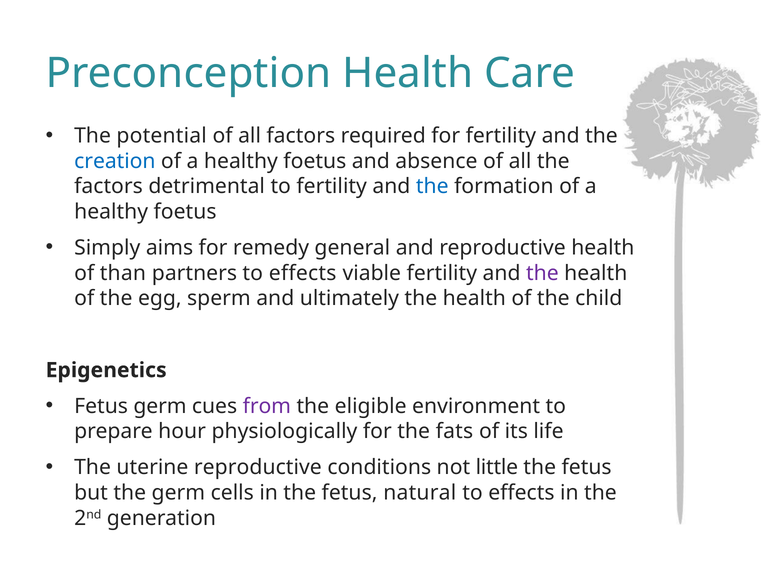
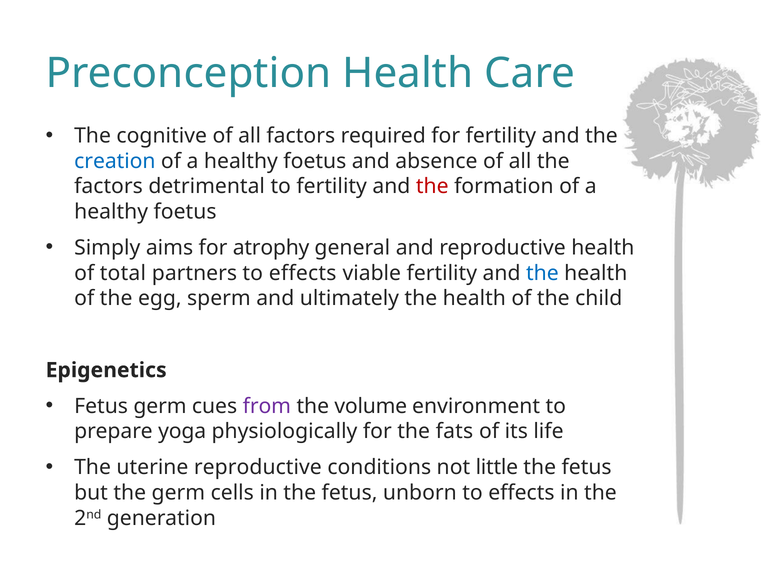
potential: potential -> cognitive
the at (432, 187) colour: blue -> red
remedy: remedy -> atrophy
than: than -> total
the at (542, 273) colour: purple -> blue
eligible: eligible -> volume
hour: hour -> yoga
natural: natural -> unborn
